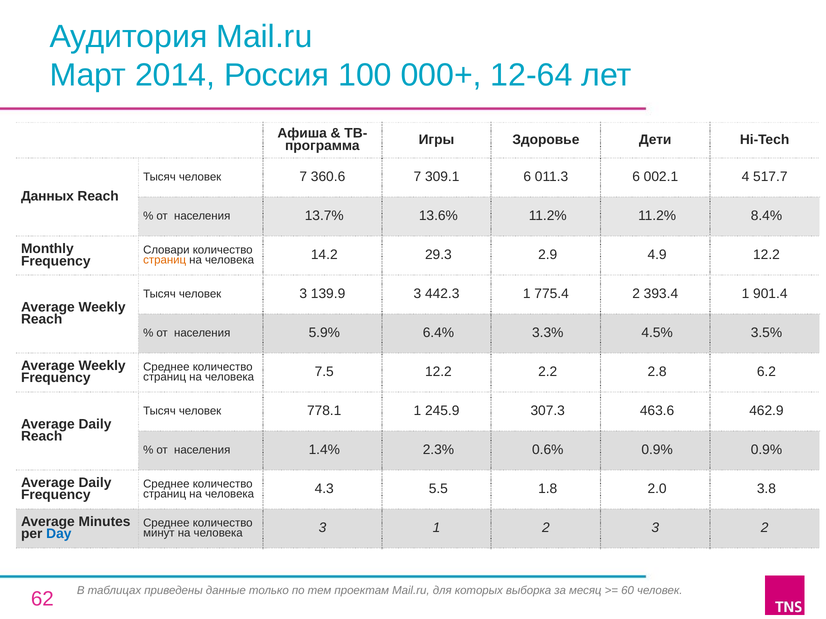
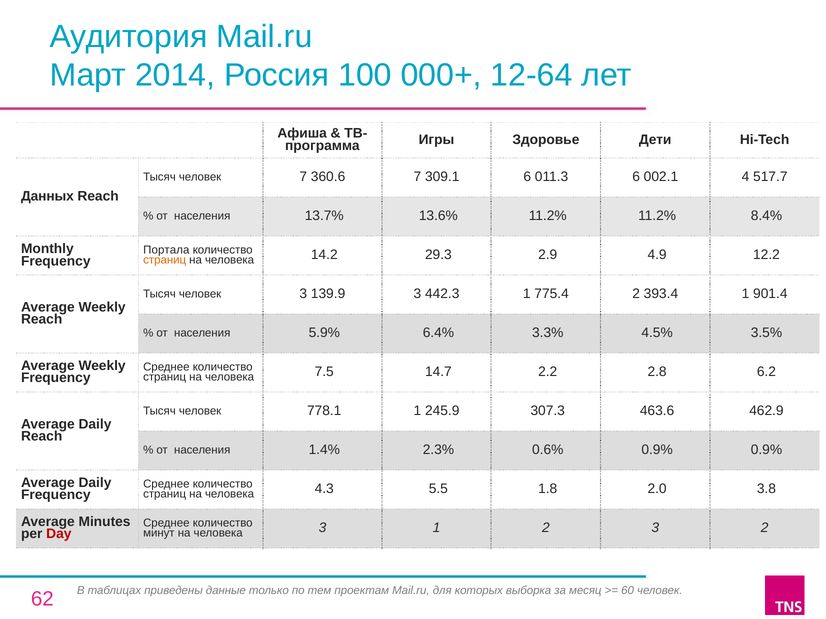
Словари: Словари -> Портала
7.5 12.2: 12.2 -> 14.7
Day colour: blue -> red
